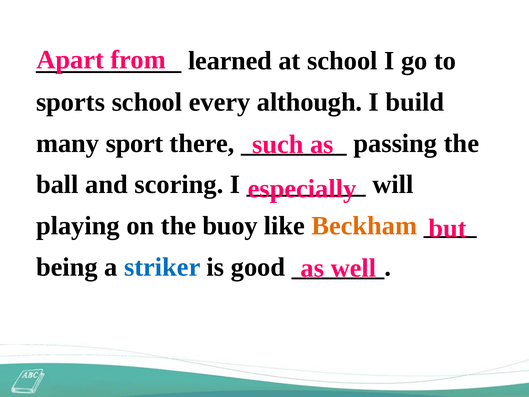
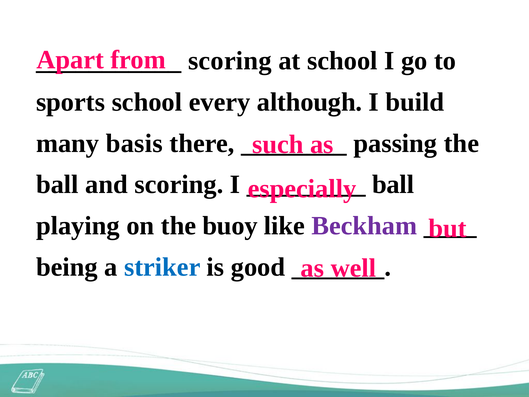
learned at (230, 61): learned -> scoring
sport: sport -> basis
will at (393, 184): will -> ball
Beckham colour: orange -> purple
